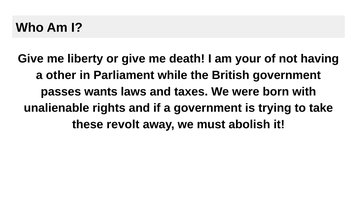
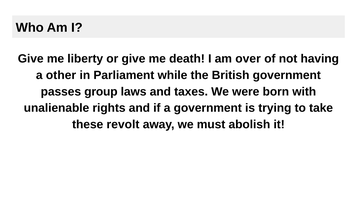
your: your -> over
wants: wants -> group
